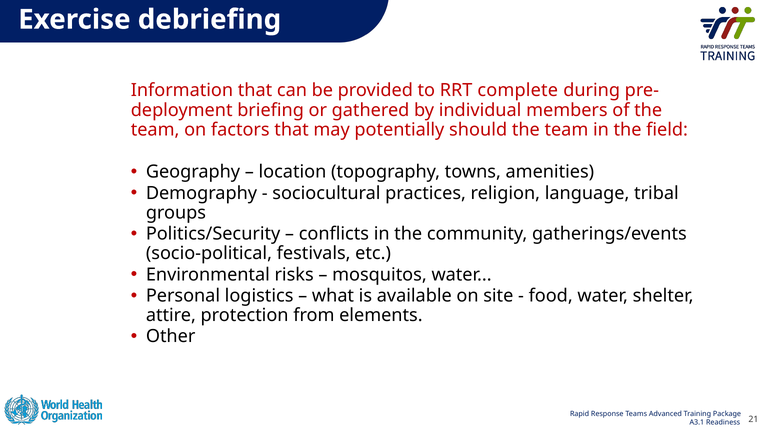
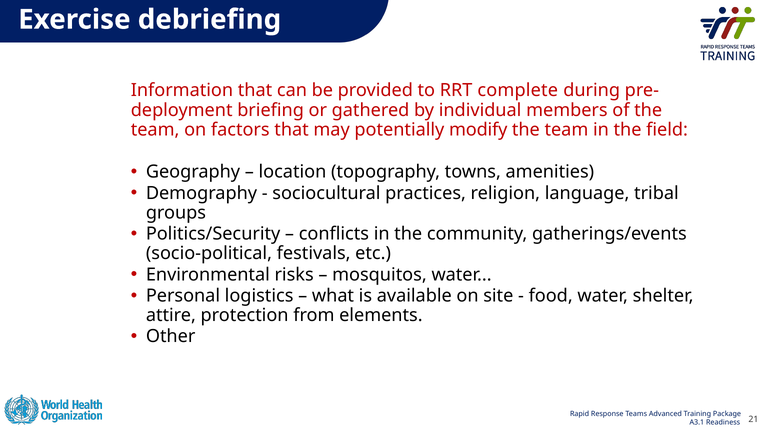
should: should -> modify
